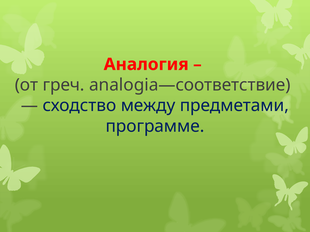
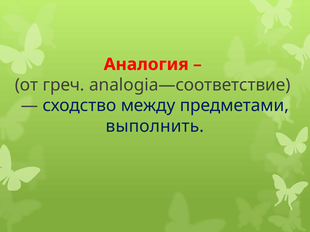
программе: программе -> выполнить
